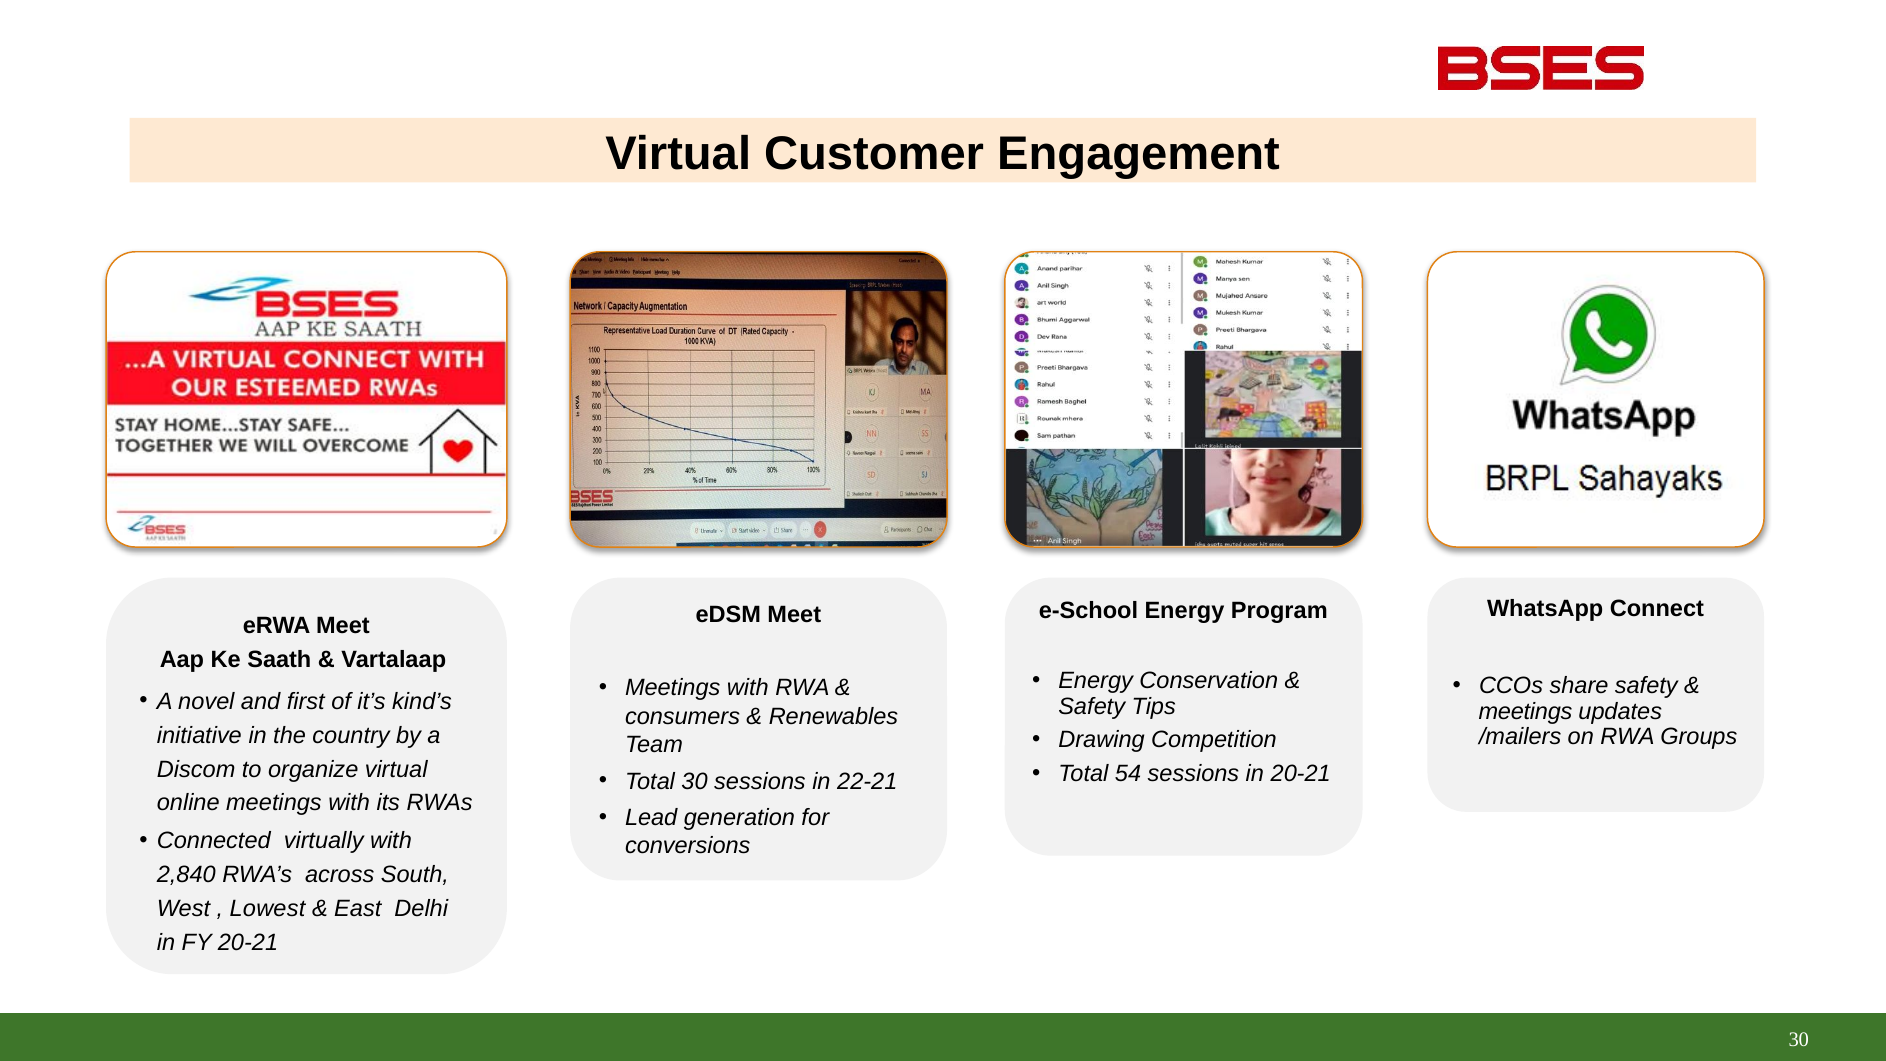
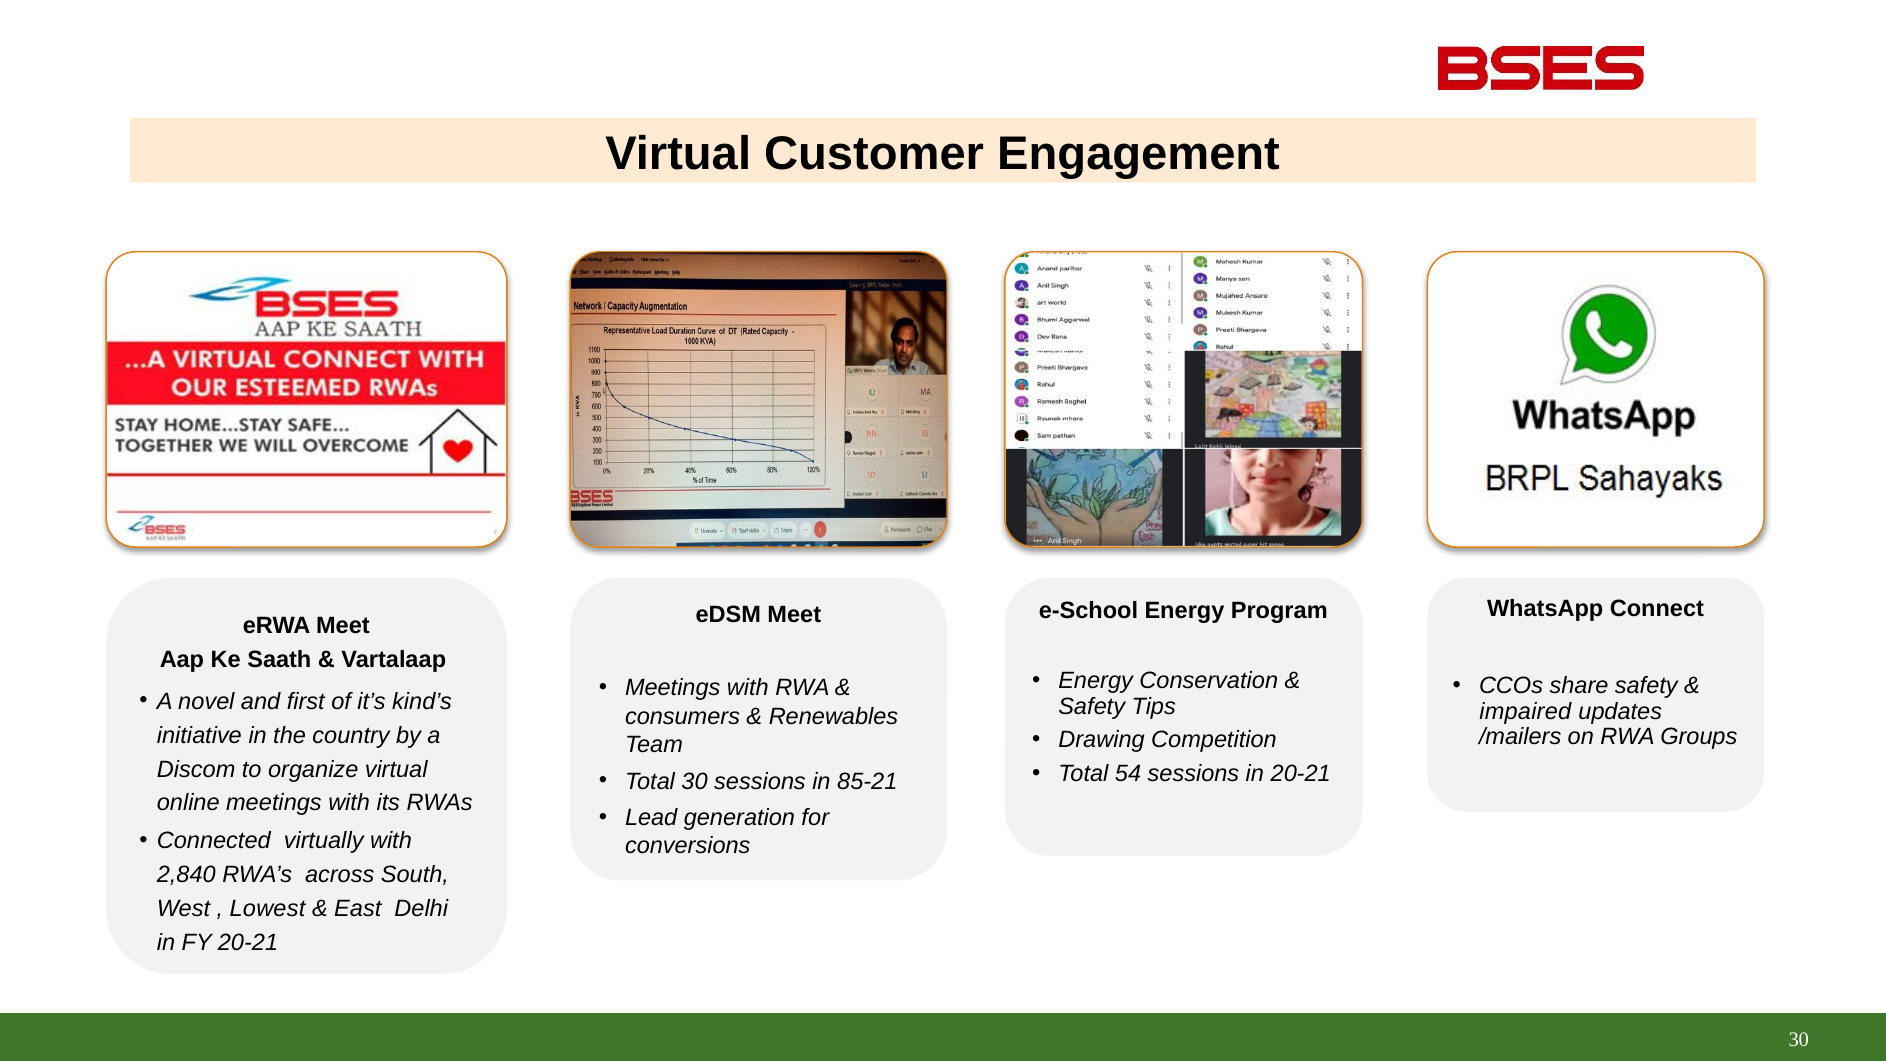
meetings at (1526, 711): meetings -> impaired
22-21: 22-21 -> 85-21
